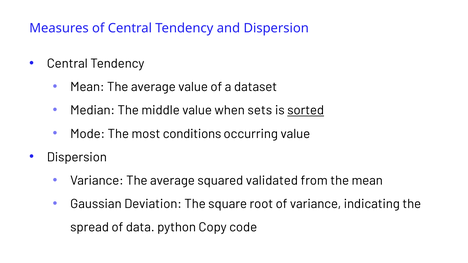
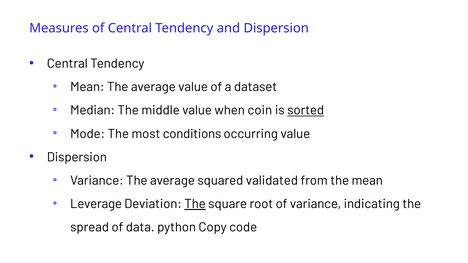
sets: sets -> coin
Gaussian: Gaussian -> Leverage
The at (195, 204) underline: none -> present
